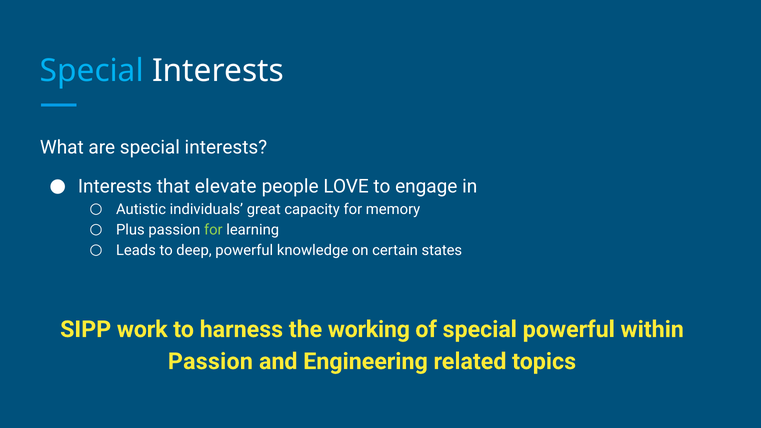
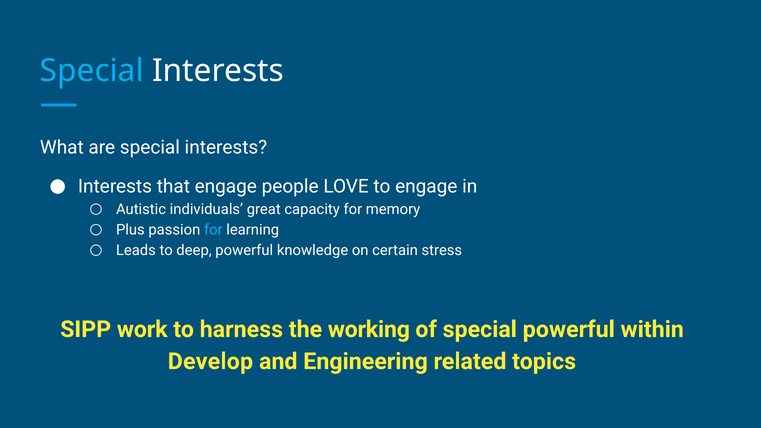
that elevate: elevate -> engage
for at (213, 230) colour: light green -> light blue
states: states -> stress
Passion at (210, 361): Passion -> Develop
